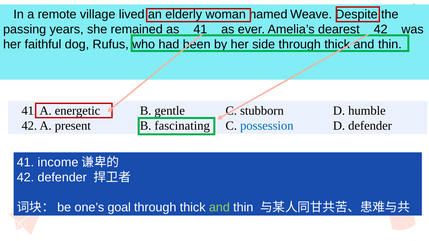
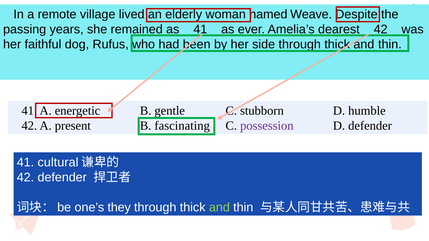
possession colour: blue -> purple
income: income -> cultural
goal: goal -> they
